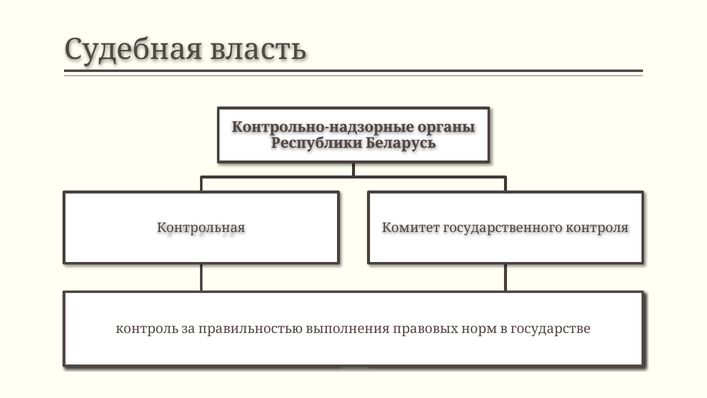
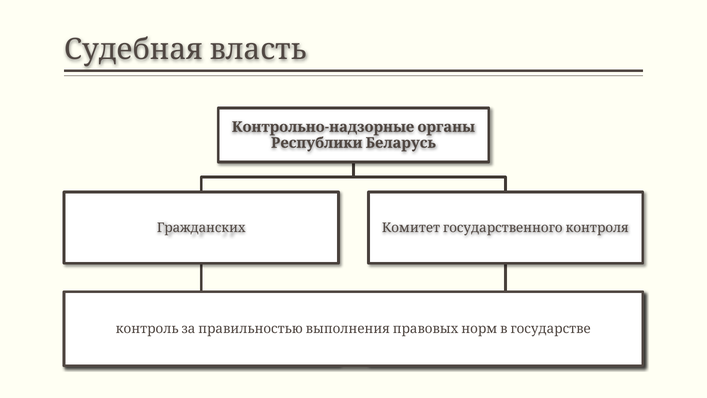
Контрольная: Контрольная -> Гражданских
